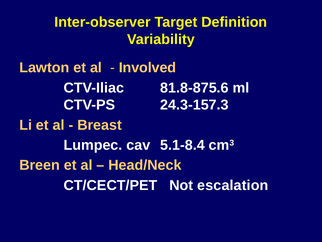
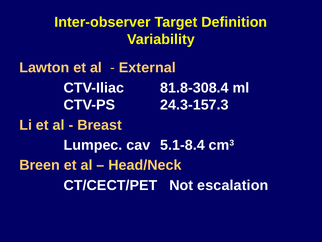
Involved: Involved -> External
81.8-875.6: 81.8-875.6 -> 81.8-308.4
